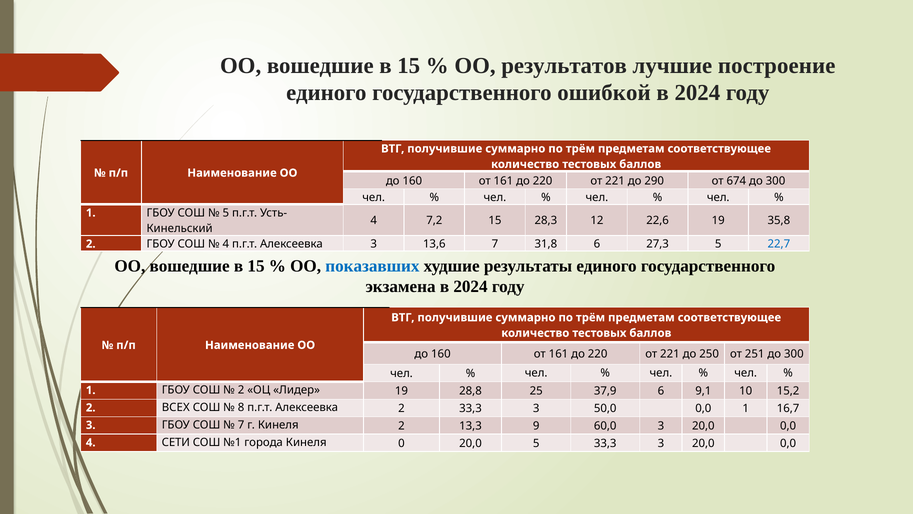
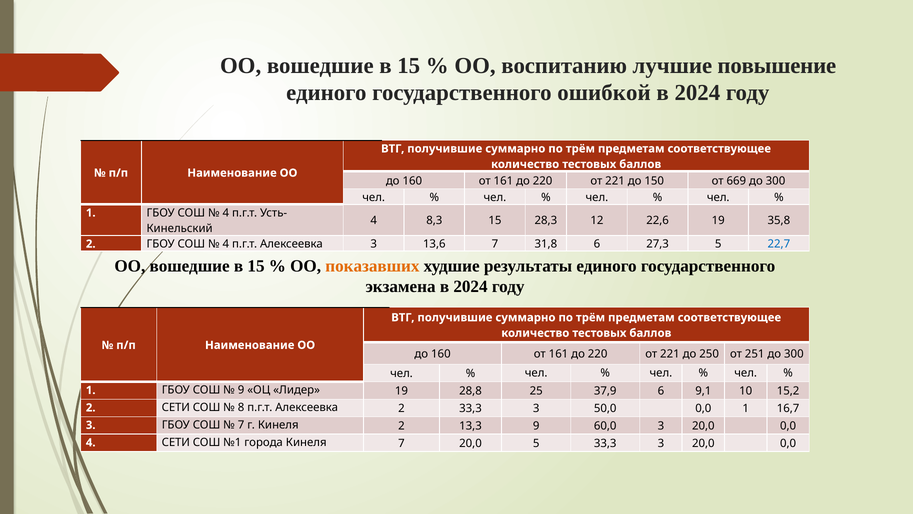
результатов: результатов -> воспитанию
построение: построение -> повышение
290: 290 -> 150
674: 674 -> 669
5 at (226, 213): 5 -> 4
7,2: 7,2 -> 8,3
показавших colour: blue -> orange
2 at (241, 390): 2 -> 9
2 ВСЕХ: ВСЕХ -> СЕТИ
Кинеля 0: 0 -> 7
